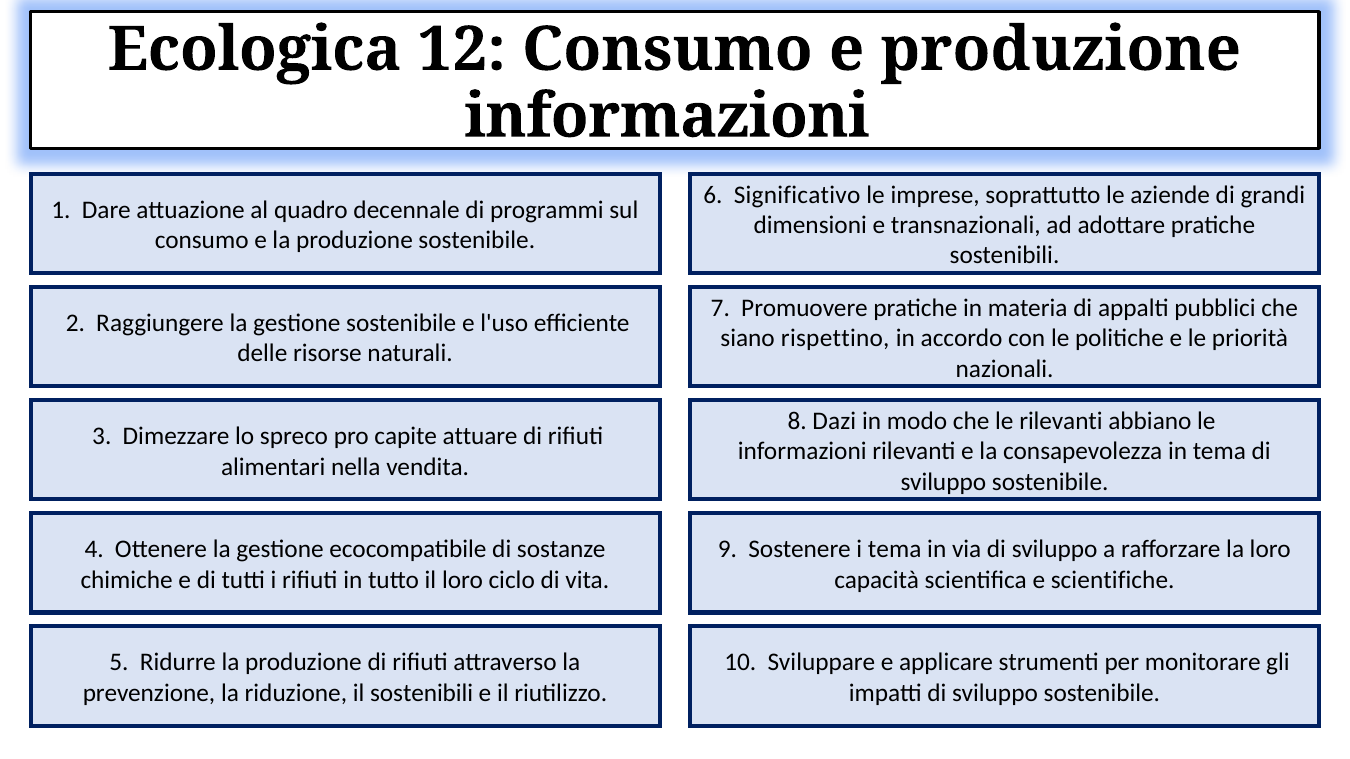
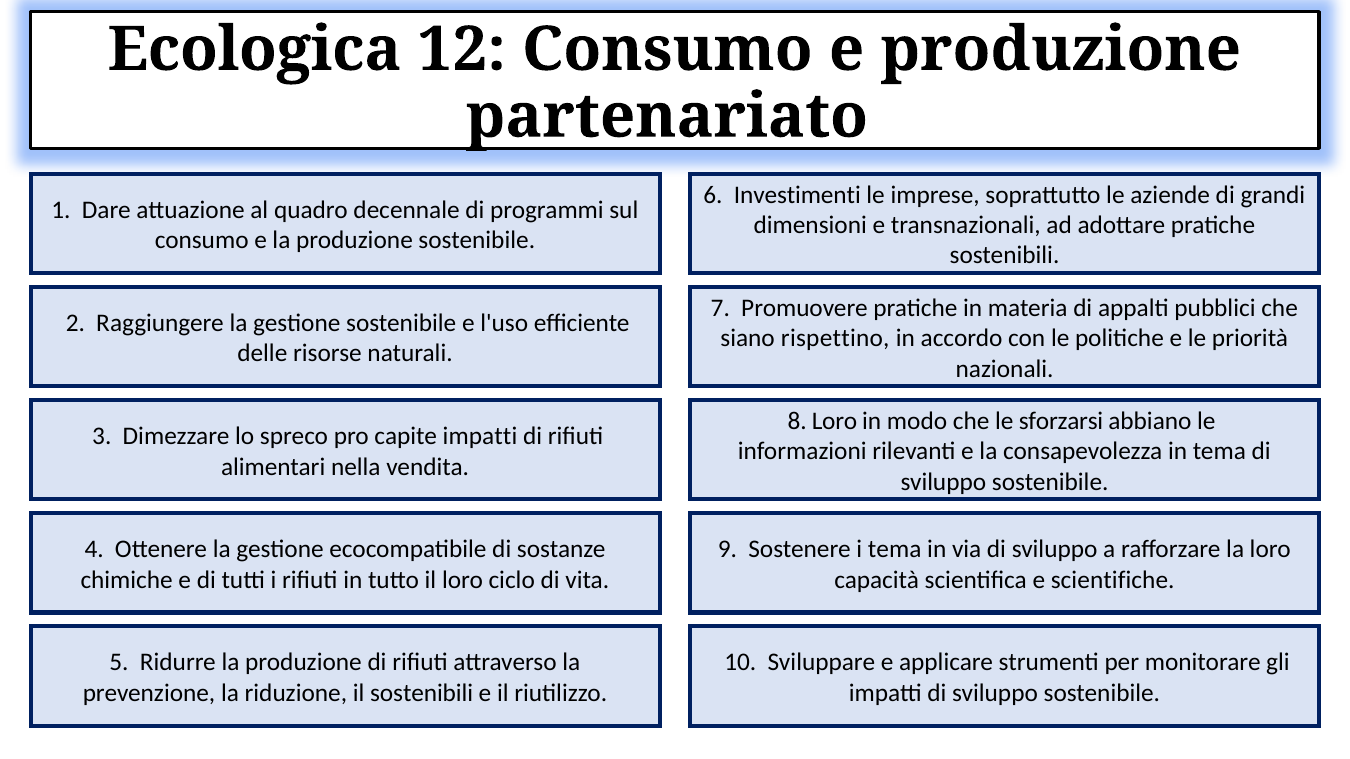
informazioni at (667, 116): informazioni -> partenariato
Significativo: Significativo -> Investimenti
8 Dazi: Dazi -> Loro
le rilevanti: rilevanti -> sforzarsi
capite attuare: attuare -> impatti
